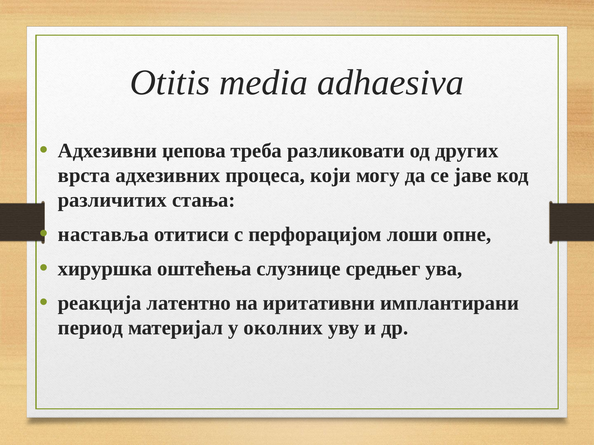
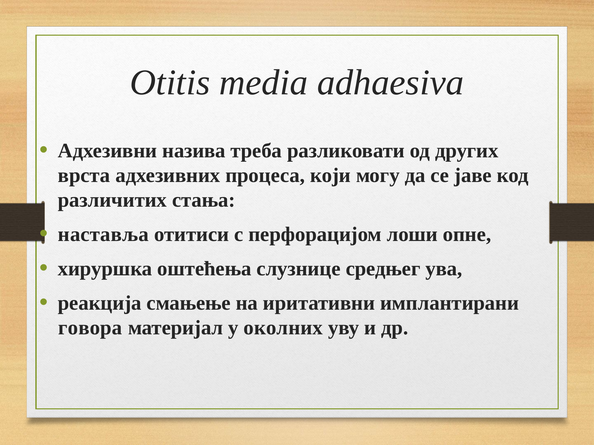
џепова: џепова -> назива
латентно: латентно -> смањење
период: период -> говора
